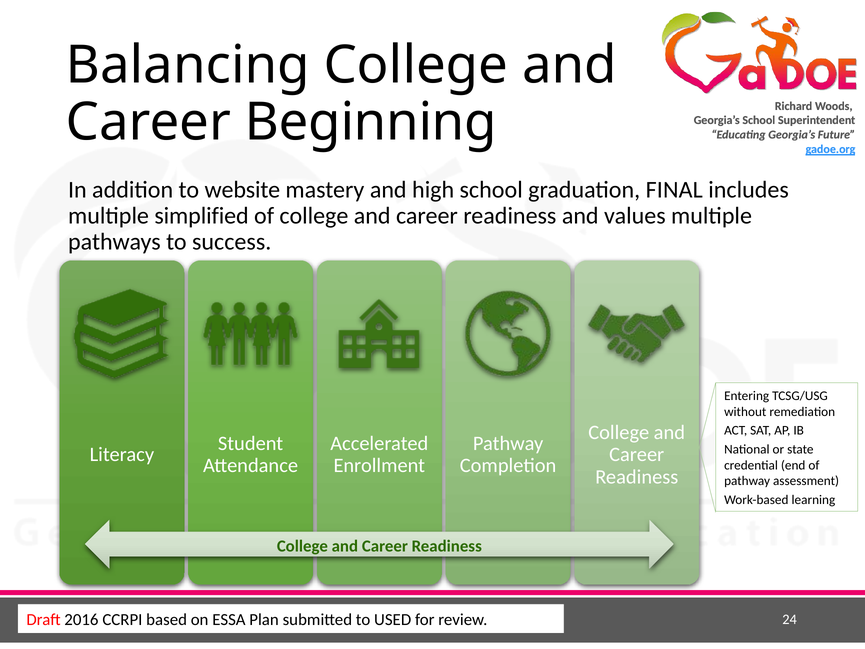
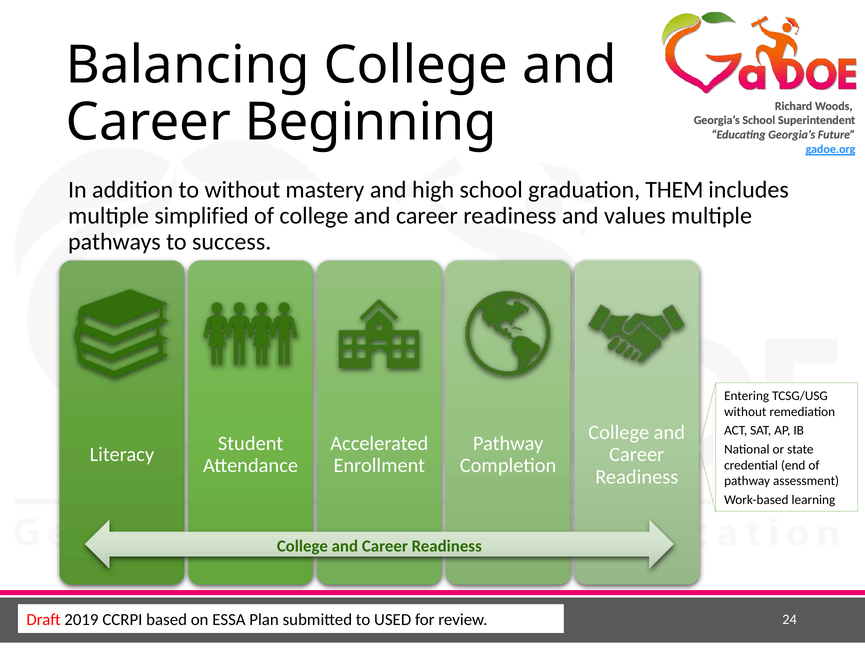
to website: website -> without
FINAL: FINAL -> THEM
2016: 2016 -> 2019
